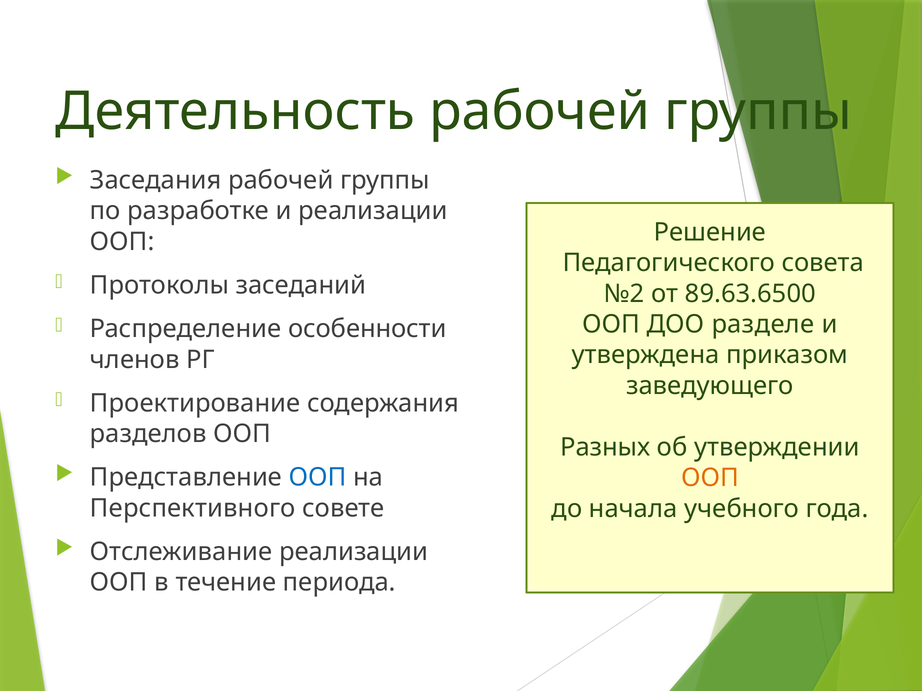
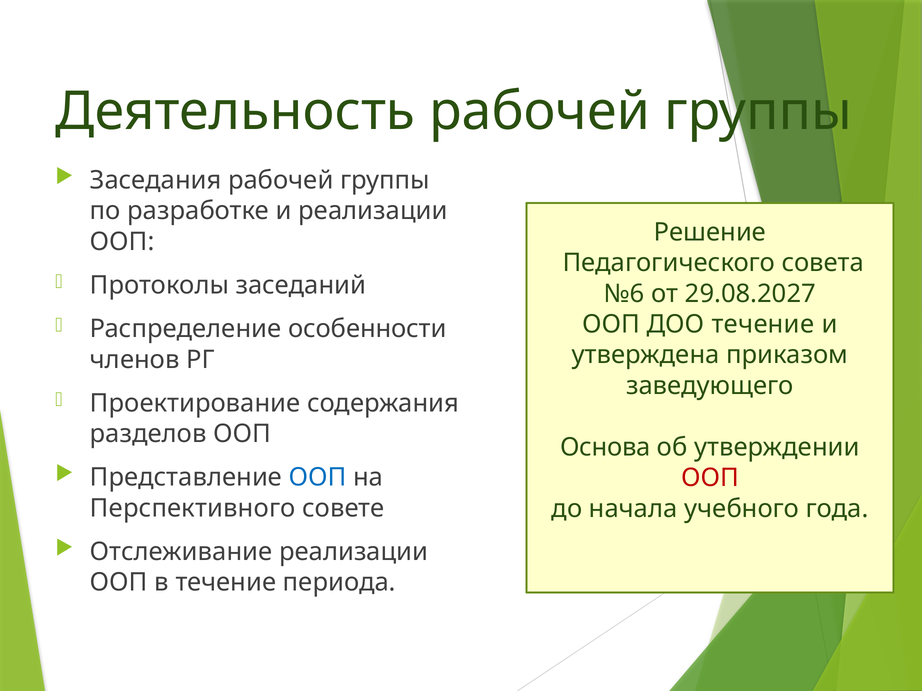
№2: №2 -> №6
89.63.6500: 89.63.6500 -> 29.08.2027
ДОО разделе: разделе -> течение
Разных: Разных -> Основа
ООП at (710, 478) colour: orange -> red
